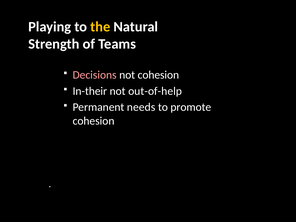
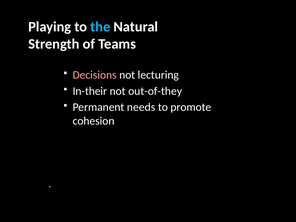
the colour: yellow -> light blue
not cohesion: cohesion -> lecturing
out-of-help: out-of-help -> out-of-they
